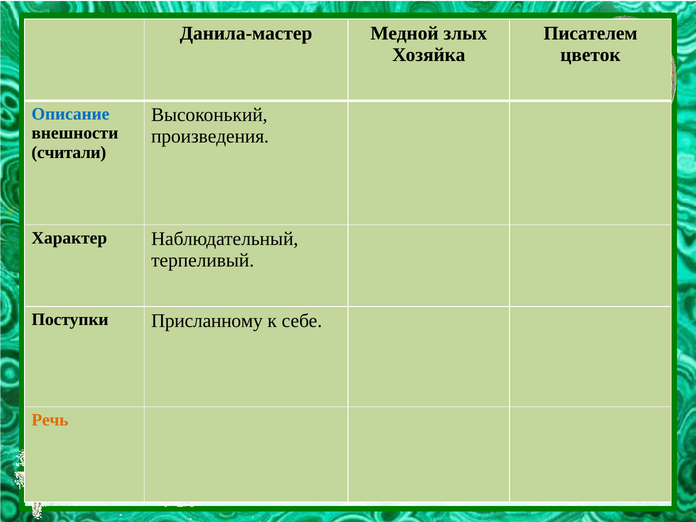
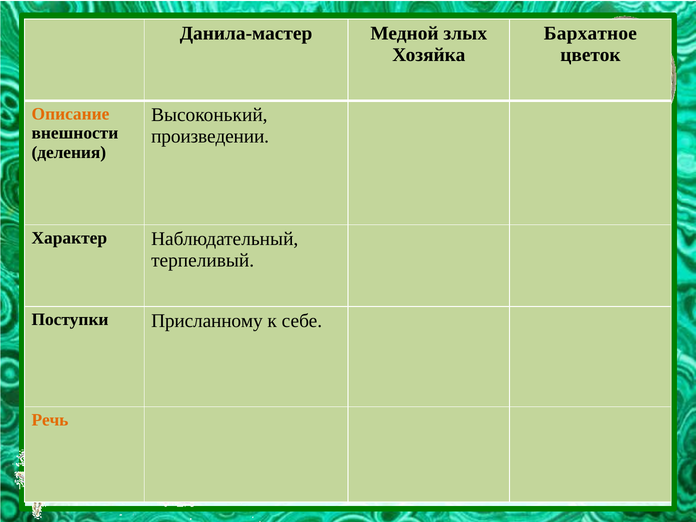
Писателем: Писателем -> Бархатное
Описание colour: blue -> orange
произведения: произведения -> произведении
считали: считали -> деления
